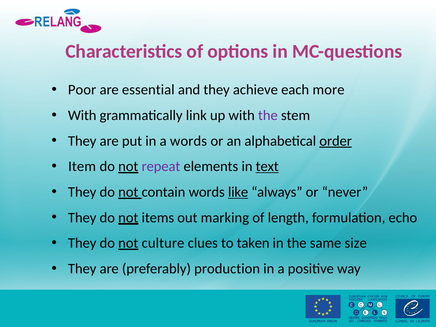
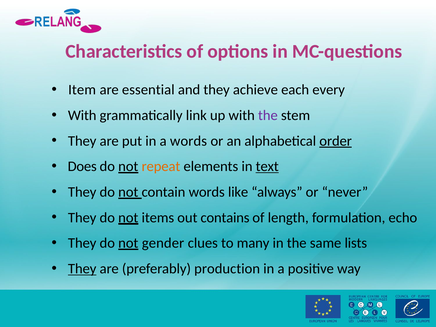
Poor: Poor -> Item
more: more -> every
Item: Item -> Does
repeat colour: purple -> orange
like underline: present -> none
marking: marking -> contains
culture: culture -> gender
taken: taken -> many
size: size -> lists
They at (82, 269) underline: none -> present
